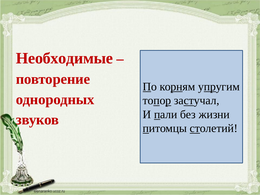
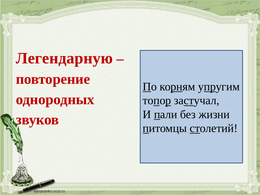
Необходимые: Необходимые -> Легендарную
